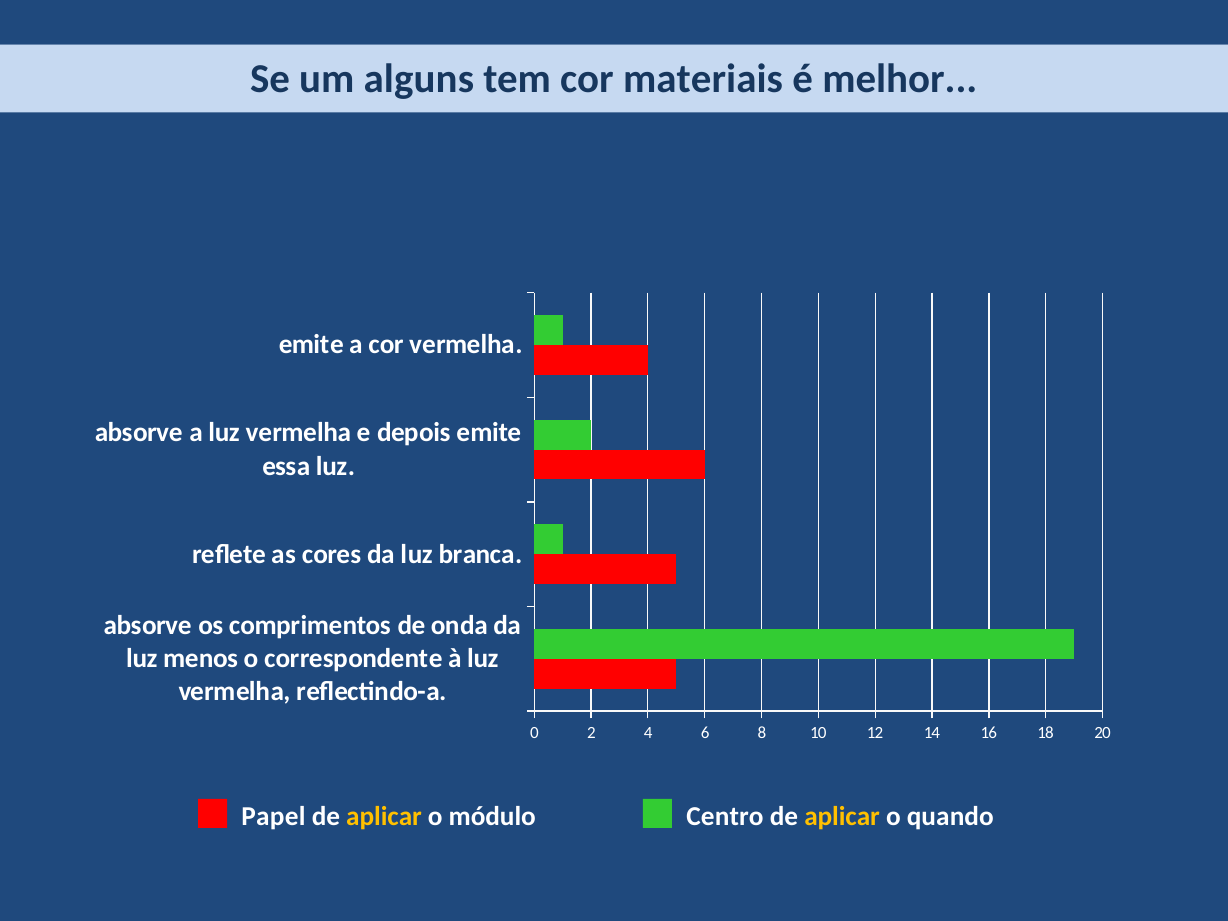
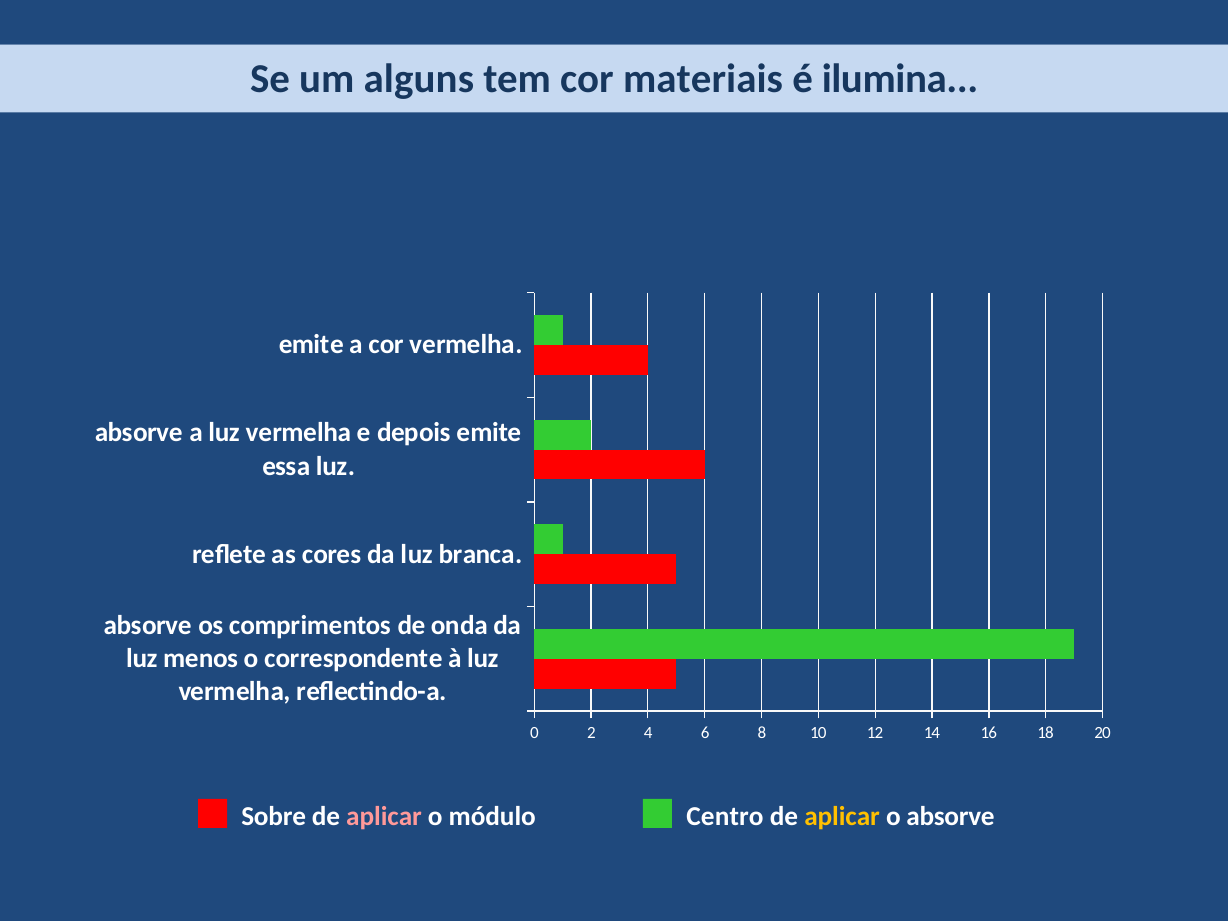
melhor: melhor -> ilumina
Papel: Papel -> Sobre
aplicar at (384, 816) colour: yellow -> pink
o quando: quando -> absorve
